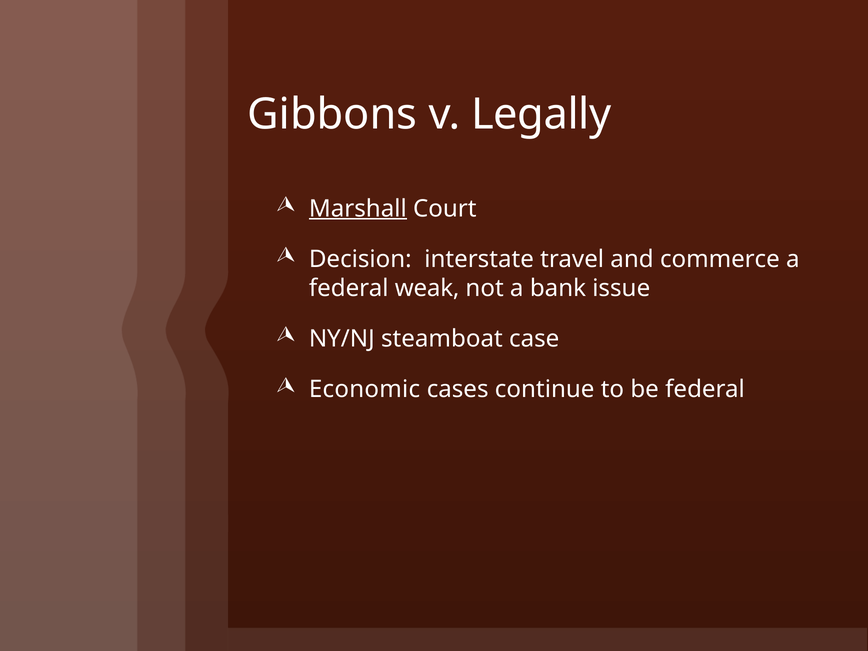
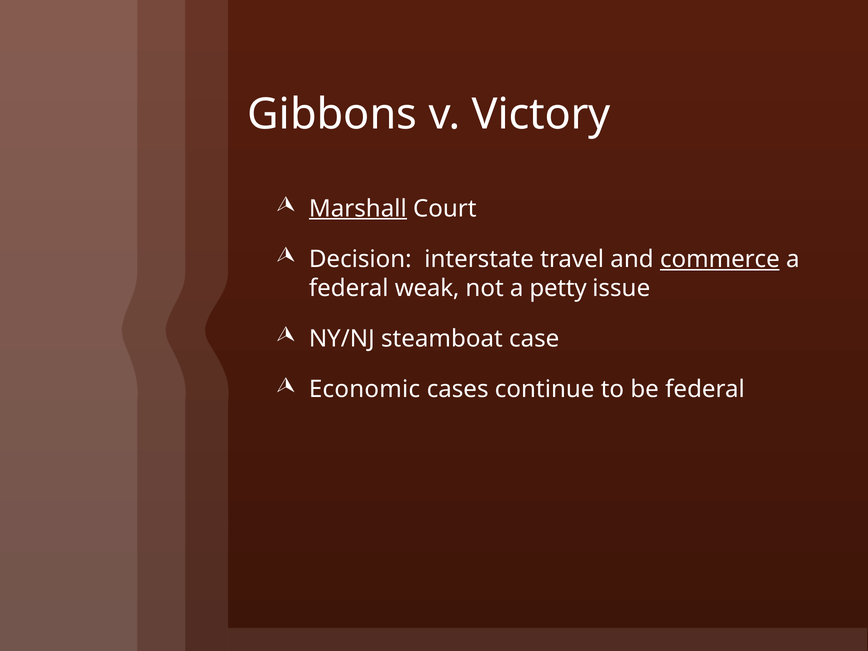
Legally: Legally -> Victory
commerce underline: none -> present
bank: bank -> petty
